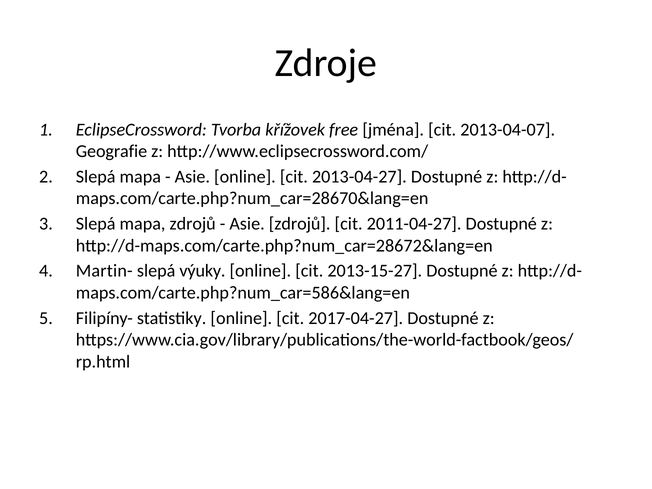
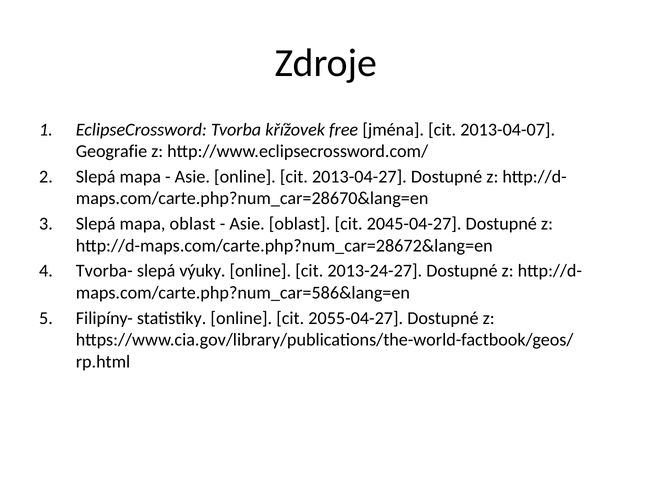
mapa zdrojů: zdrojů -> oblast
Asie zdrojů: zdrojů -> oblast
2011-04-27: 2011-04-27 -> 2045-04-27
Martin-: Martin- -> Tvorba-
2013-15-27: 2013-15-27 -> 2013-24-27
2017-04-27: 2017-04-27 -> 2055-04-27
